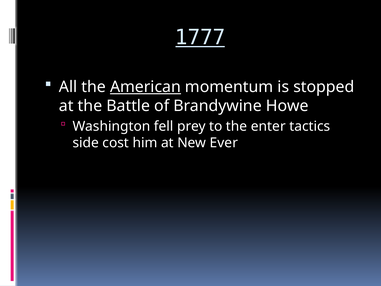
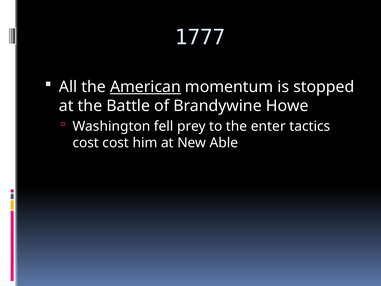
1777 underline: present -> none
side at (86, 143): side -> cost
Ever: Ever -> Able
